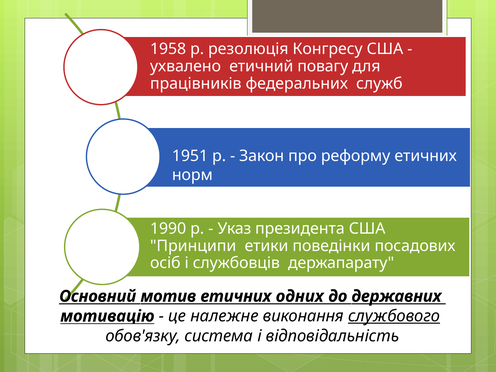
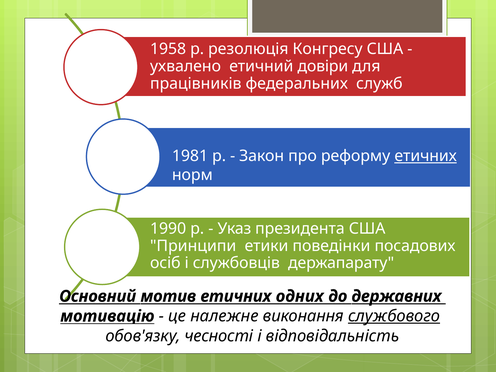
повагу: повагу -> довіри
1951: 1951 -> 1981
етичних at (426, 156) underline: none -> present
система: система -> чесності
